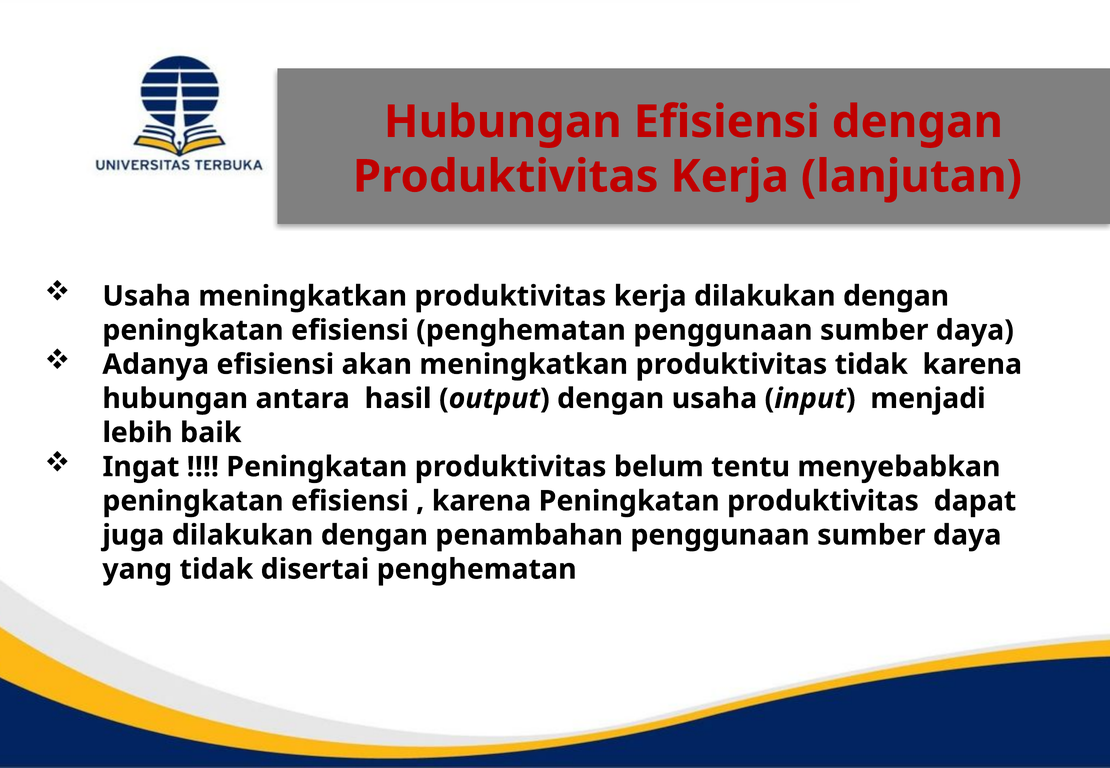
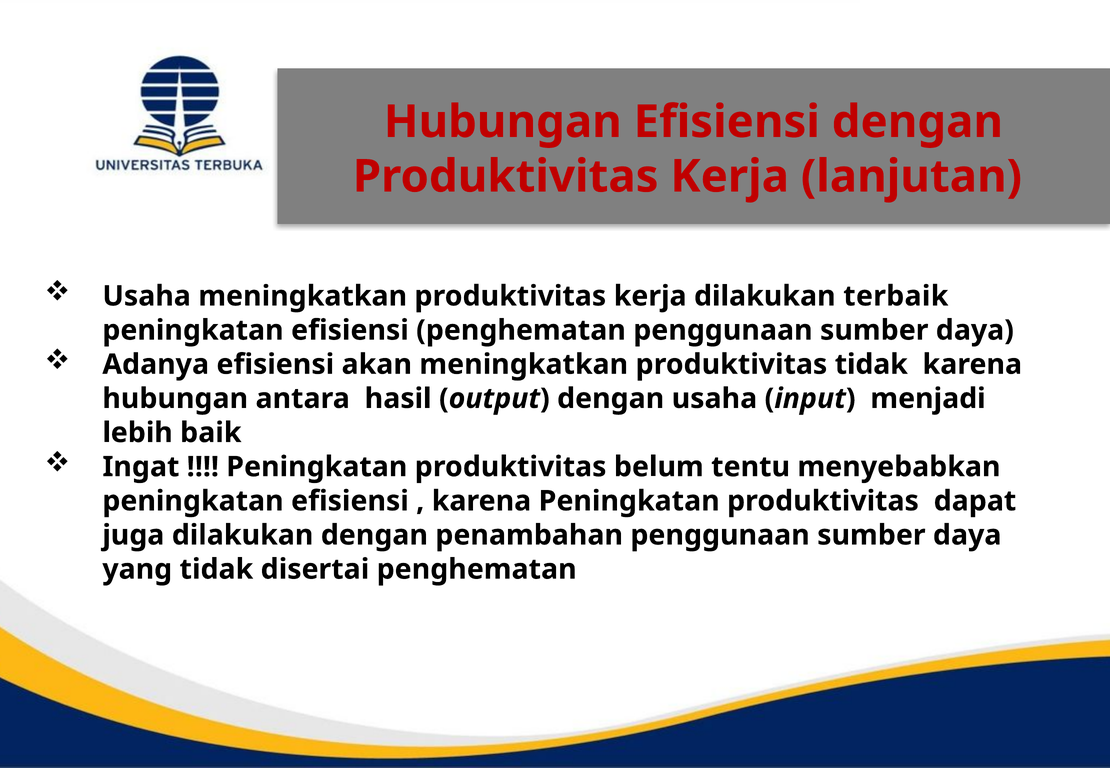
kerja dilakukan dengan: dengan -> terbaik
